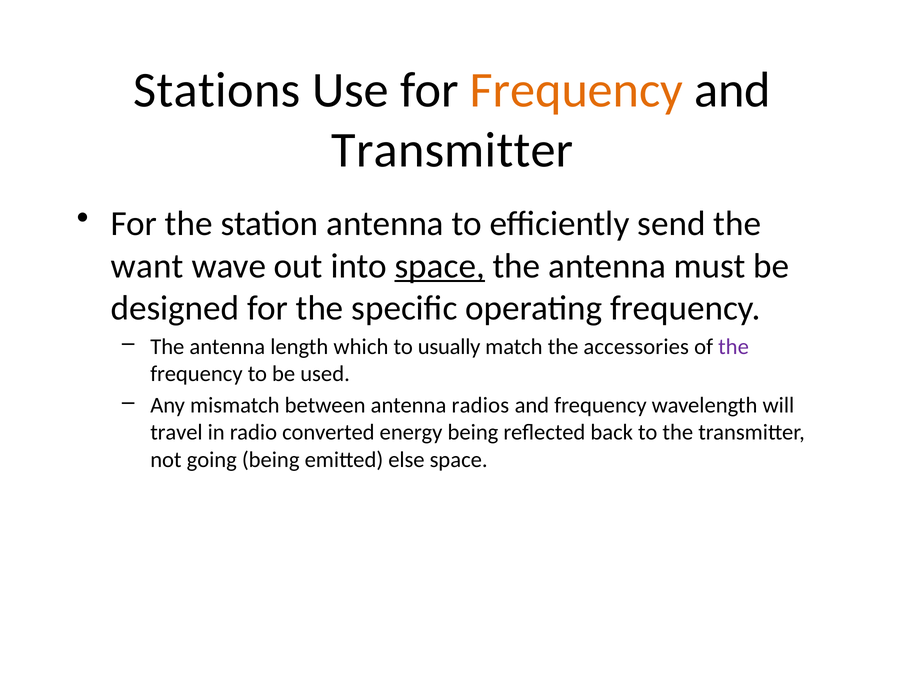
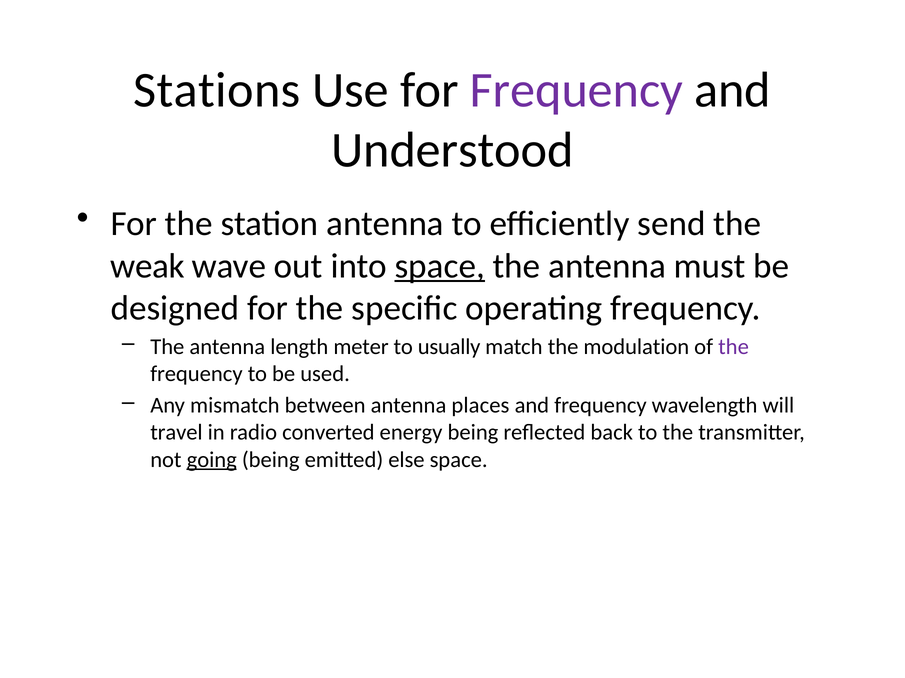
Frequency at (576, 90) colour: orange -> purple
Transmitter at (452, 151): Transmitter -> Understood
want: want -> weak
which: which -> meter
accessories: accessories -> modulation
radios: radios -> places
going underline: none -> present
